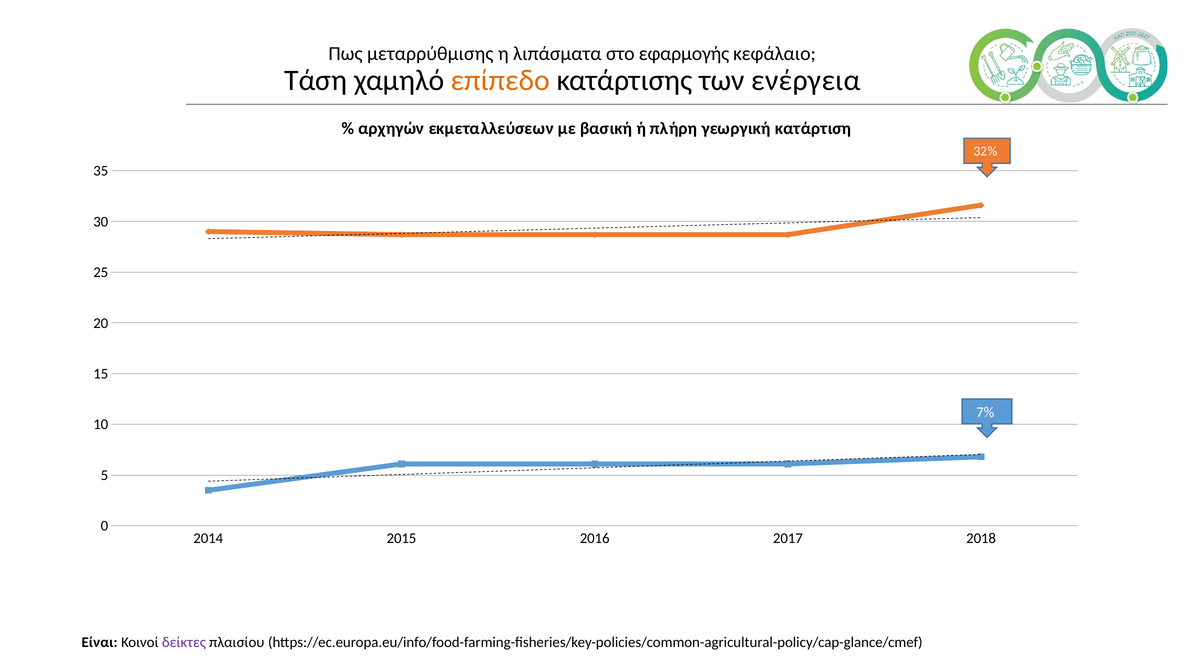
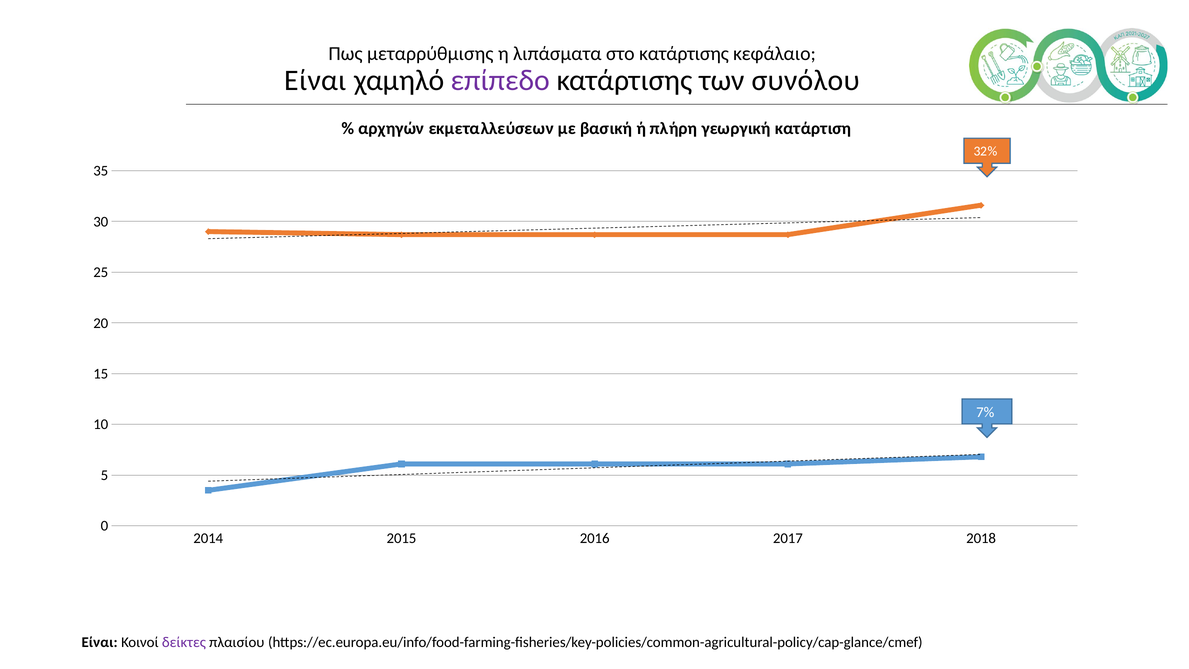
στο εφαρμογής: εφαρμογής -> κατάρτισης
Τάση at (316, 80): Τάση -> Είναι
επίπεδο colour: orange -> purple
ενέργεια: ενέργεια -> συνόλου
